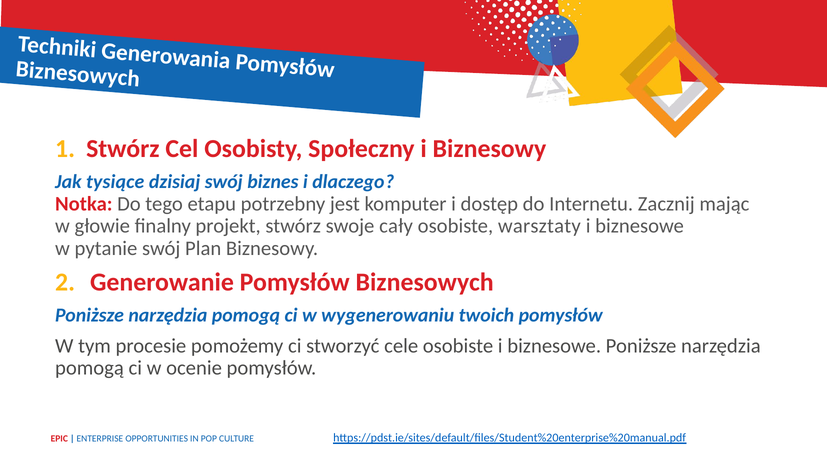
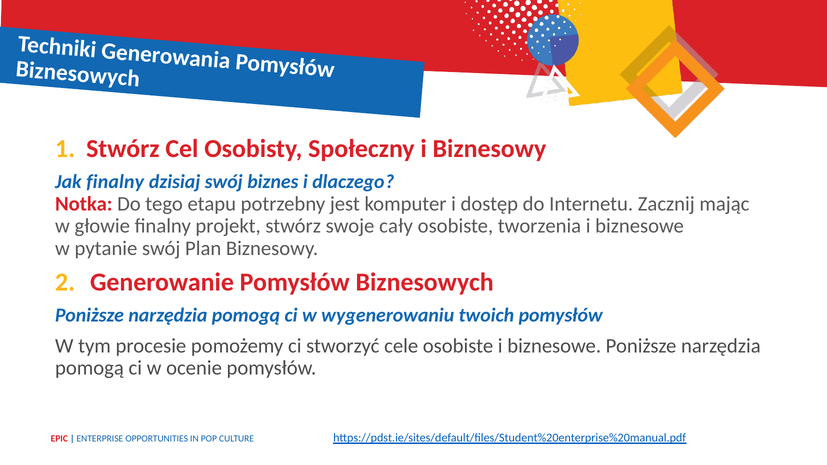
Jak tysiące: tysiące -> finalny
warsztaty: warsztaty -> tworzenia
